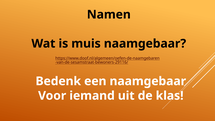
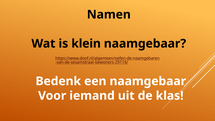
muis: muis -> klein
